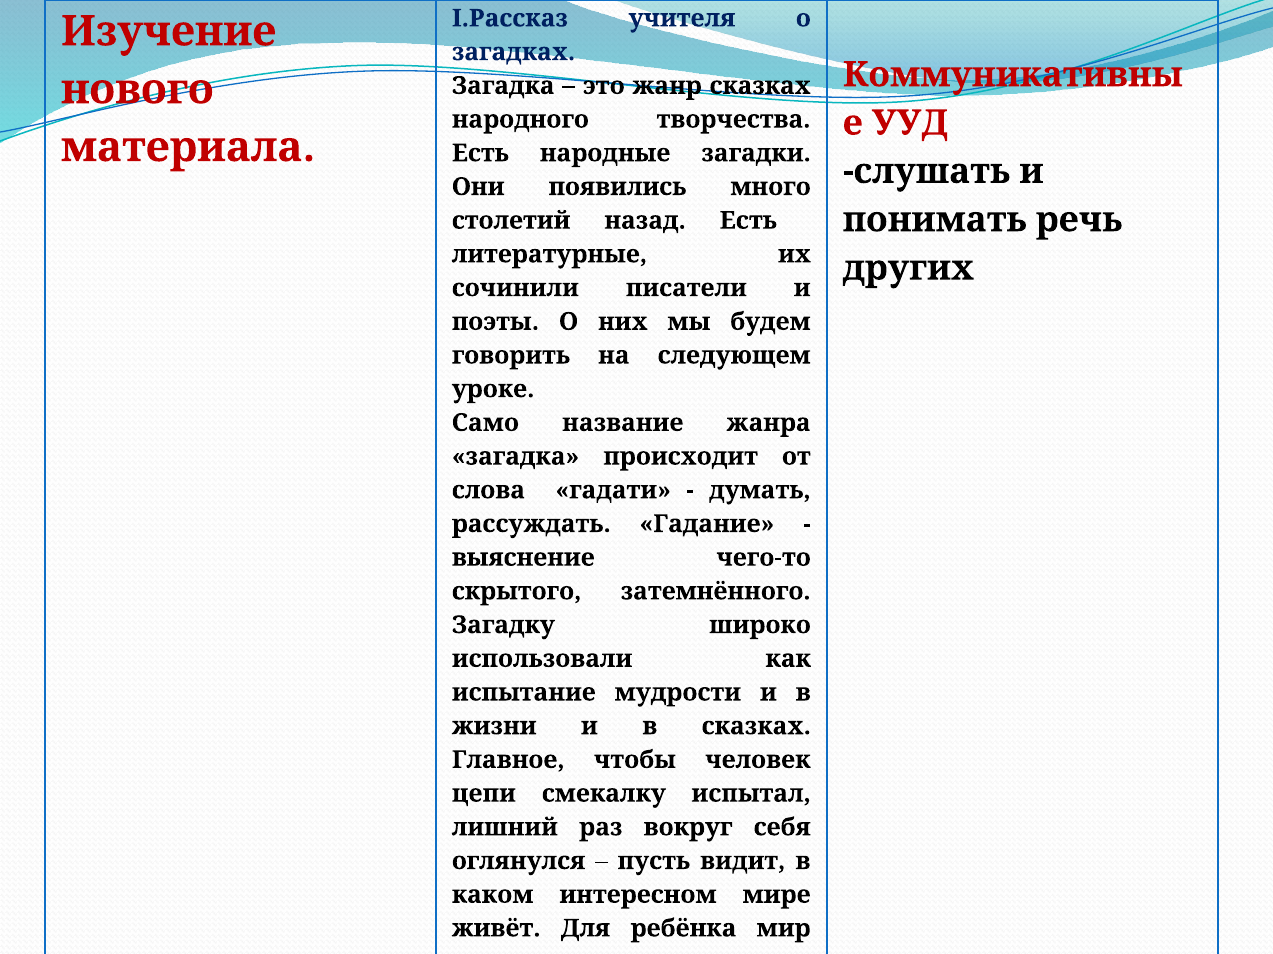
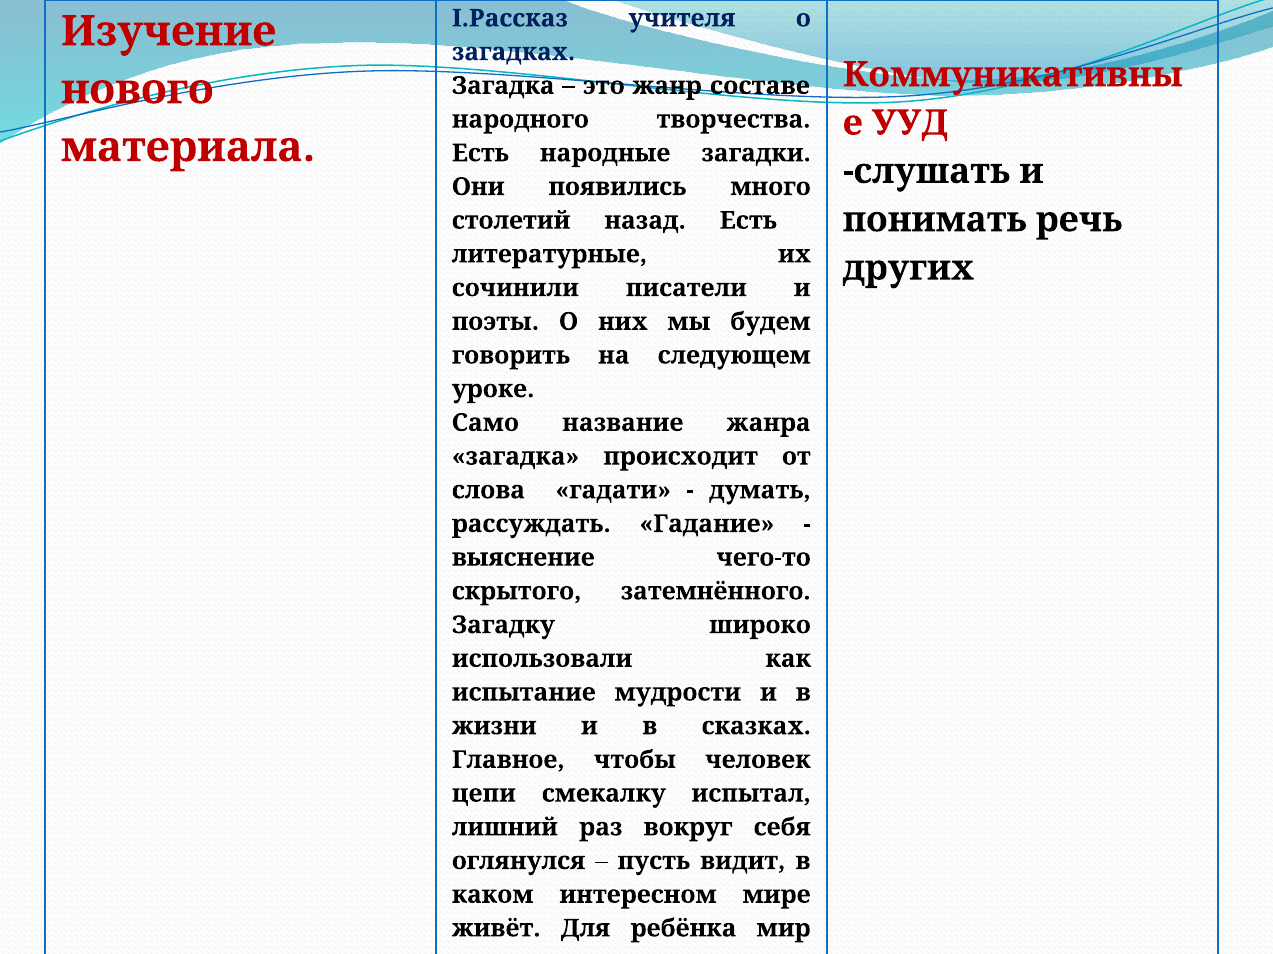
жанр сказках: сказках -> составе
